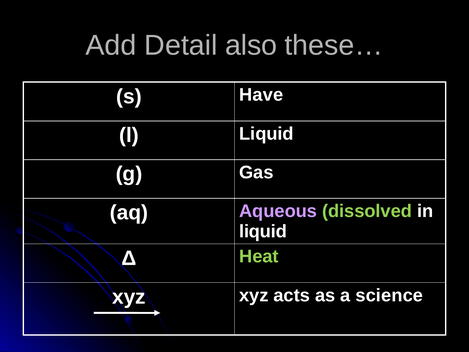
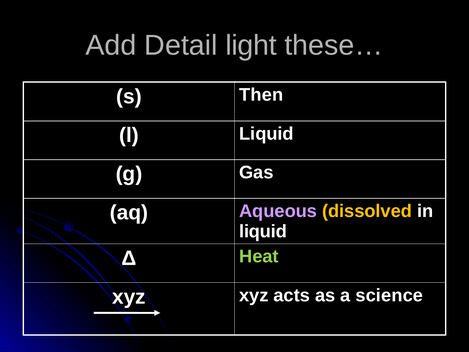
also: also -> light
Have: Have -> Then
dissolved colour: light green -> yellow
